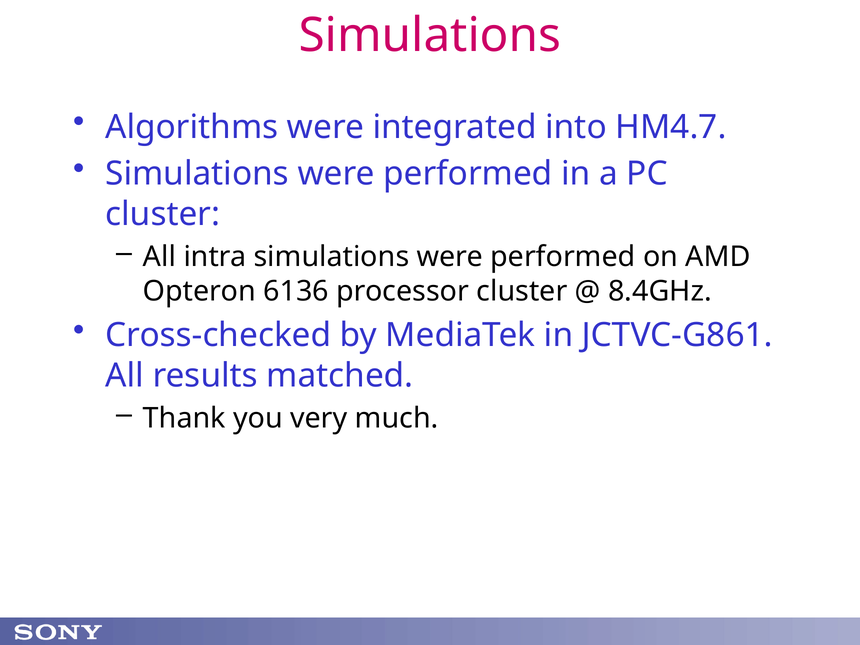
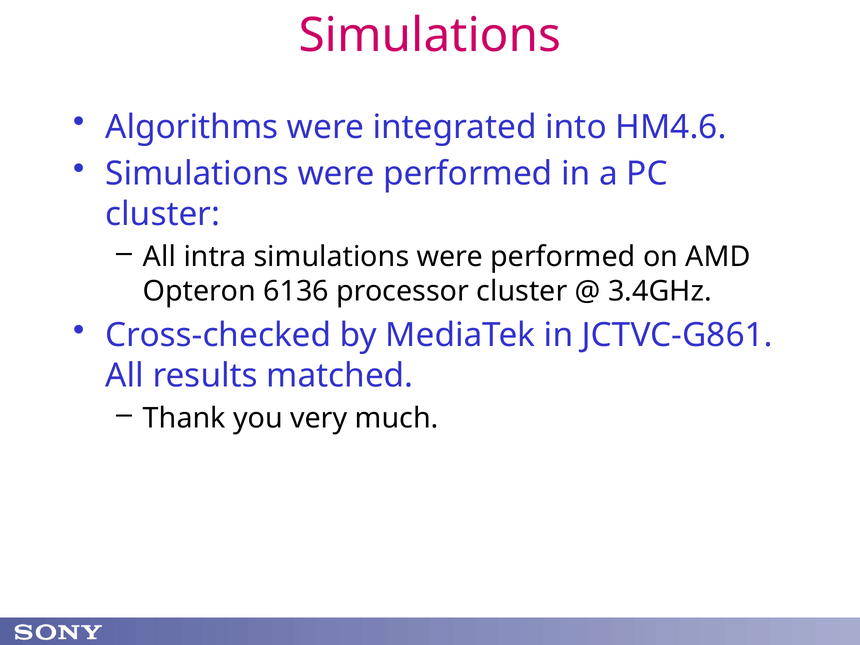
HM4.7: HM4.7 -> HM4.6
8.4GHz: 8.4GHz -> 3.4GHz
